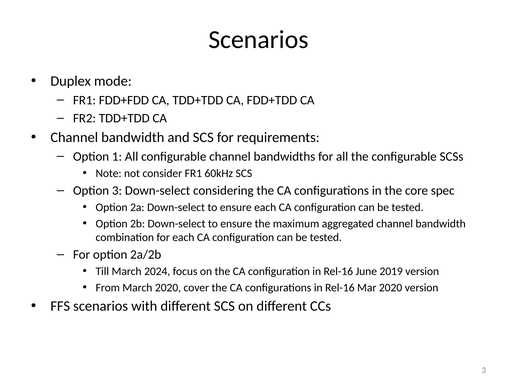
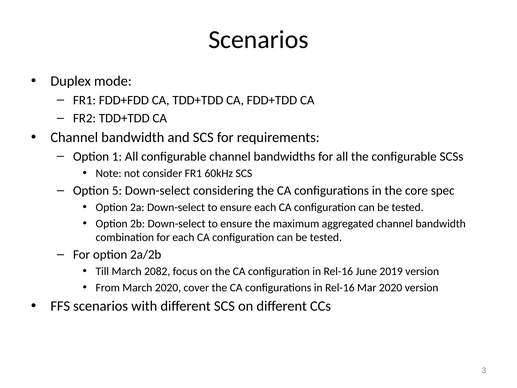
Option 3: 3 -> 5
2024: 2024 -> 2082
